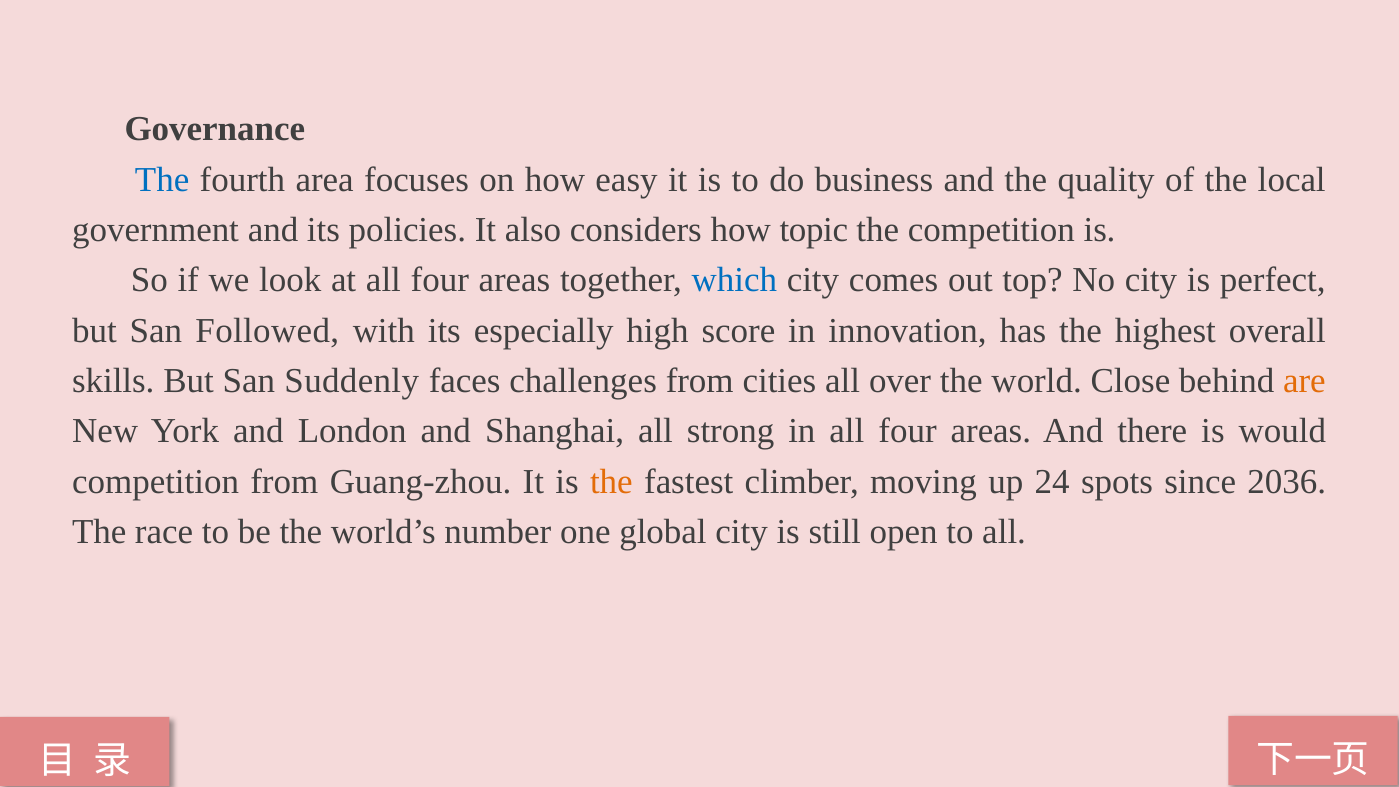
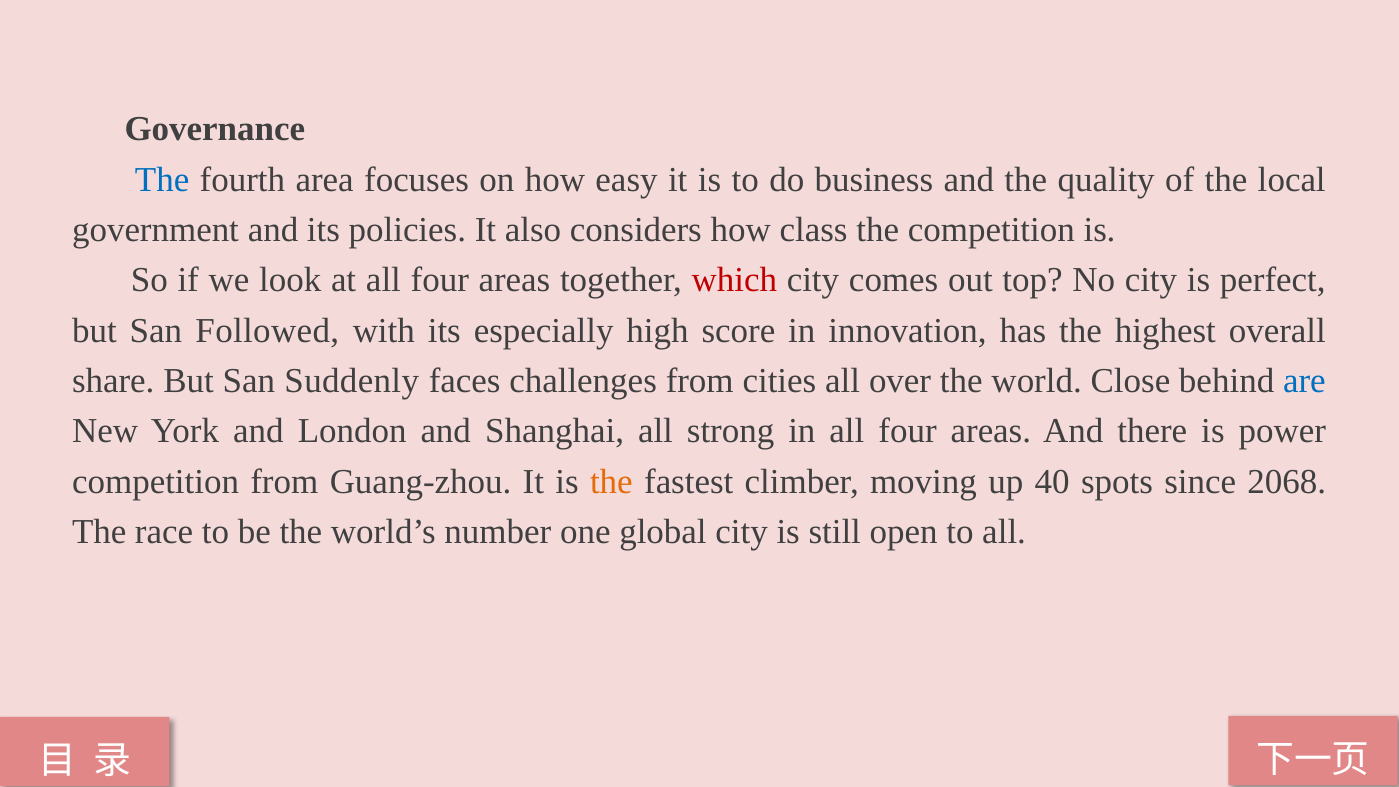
topic: topic -> class
which colour: blue -> red
skills: skills -> share
are colour: orange -> blue
would: would -> power
24: 24 -> 40
2036: 2036 -> 2068
